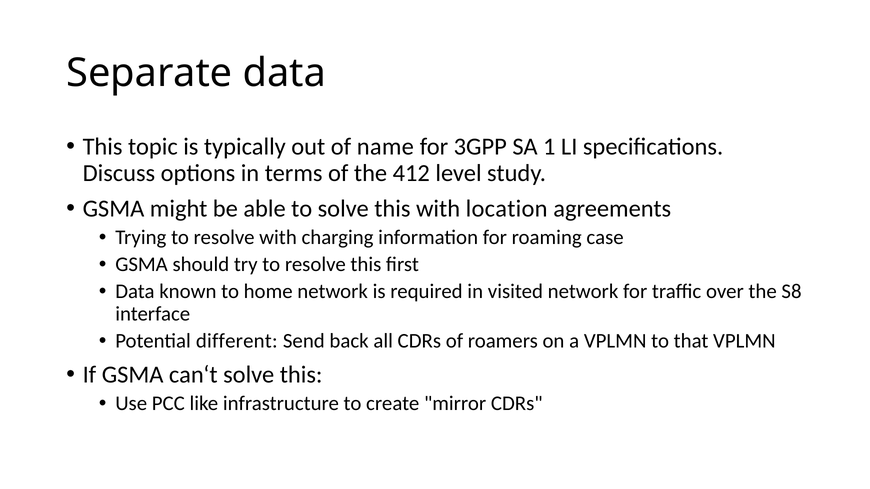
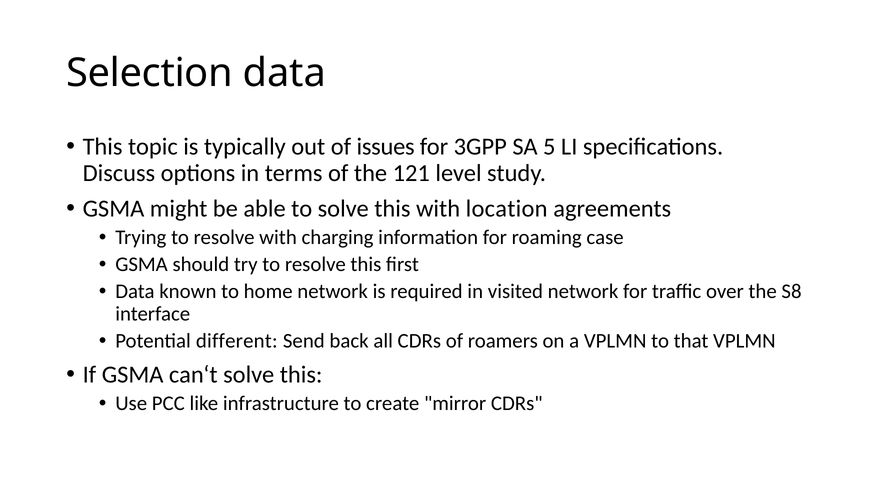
Separate: Separate -> Selection
name: name -> issues
1: 1 -> 5
412: 412 -> 121
